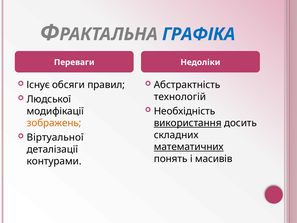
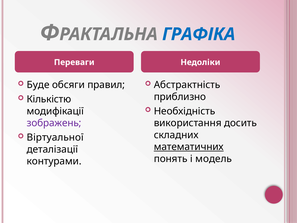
Існує: Існує -> Буде
технологій: технологій -> приблизно
Людської: Людської -> Кiлькiстю
зображень colour: orange -> purple
використання underline: present -> none
масивів: масивів -> модель
